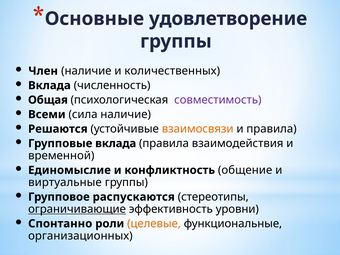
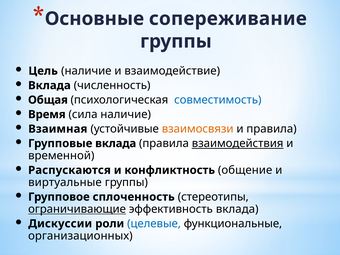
удовлетворение: удовлетворение -> сопереживание
Член: Член -> Цель
количественных: количественных -> взаимодействие
совместимость colour: purple -> blue
Всеми: Всеми -> Время
Решаются: Решаются -> Взаимная
взаимодействия underline: none -> present
Единомыслие: Единомыслие -> Распускаются
распускаются: распускаются -> сплоченность
эффективность уровни: уровни -> вклада
Спонтанно: Спонтанно -> Дискуссии
целевые colour: orange -> blue
